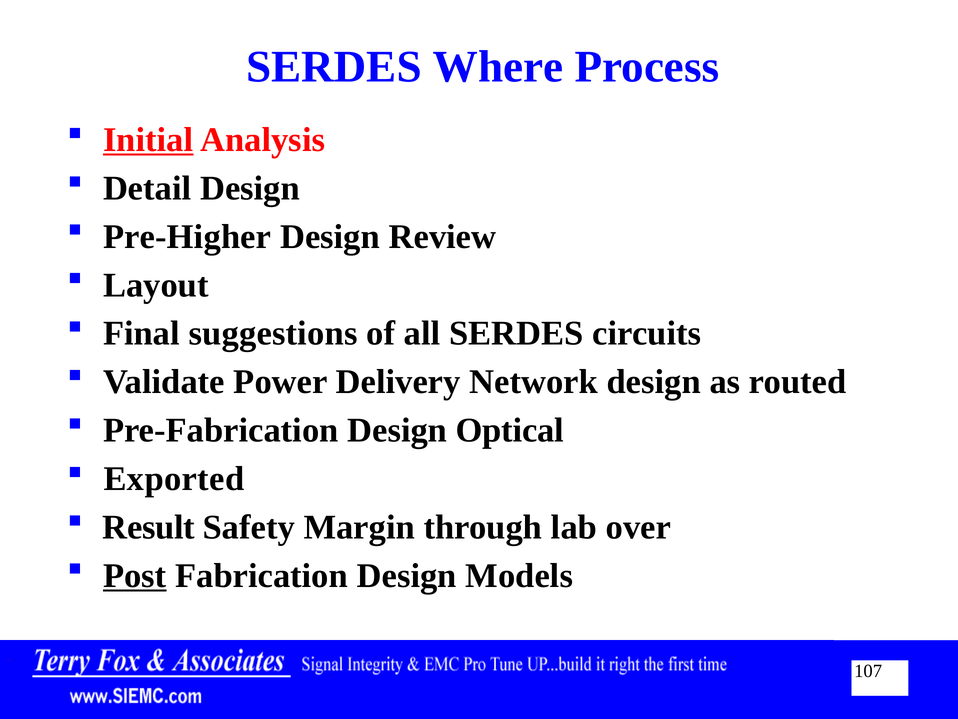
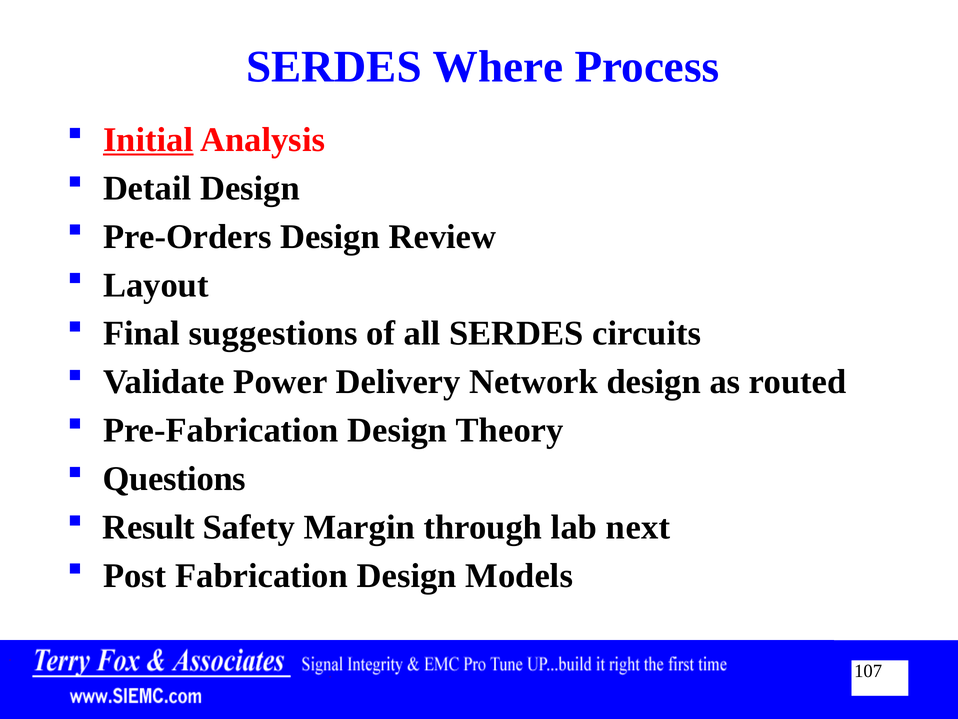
Pre-Higher: Pre-Higher -> Pre-Orders
Optical: Optical -> Theory
Exported: Exported -> Questions
over: over -> next
Post underline: present -> none
